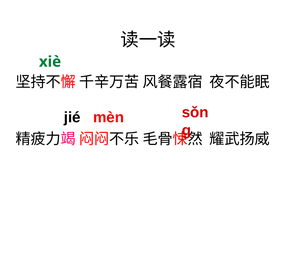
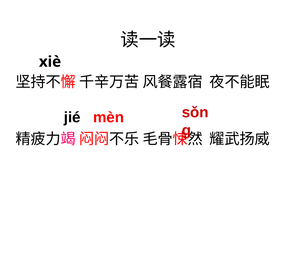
xiè colour: green -> black
